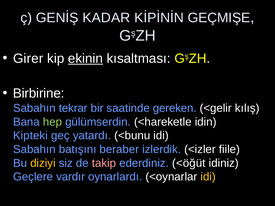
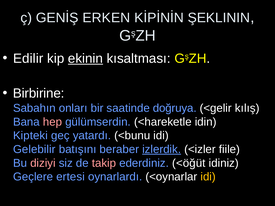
KADAR: KADAR -> ERKEN
GEÇMIŞE: GEÇMIŞE -> ŞEKLININ
Girer: Girer -> Edilir
tekrar: tekrar -> onları
gereken: gereken -> doğruya
hep colour: light green -> pink
Sabahın at (34, 149): Sabahın -> Gelebilir
izlerdik underline: none -> present
diziyi colour: yellow -> pink
vardır: vardır -> ertesi
